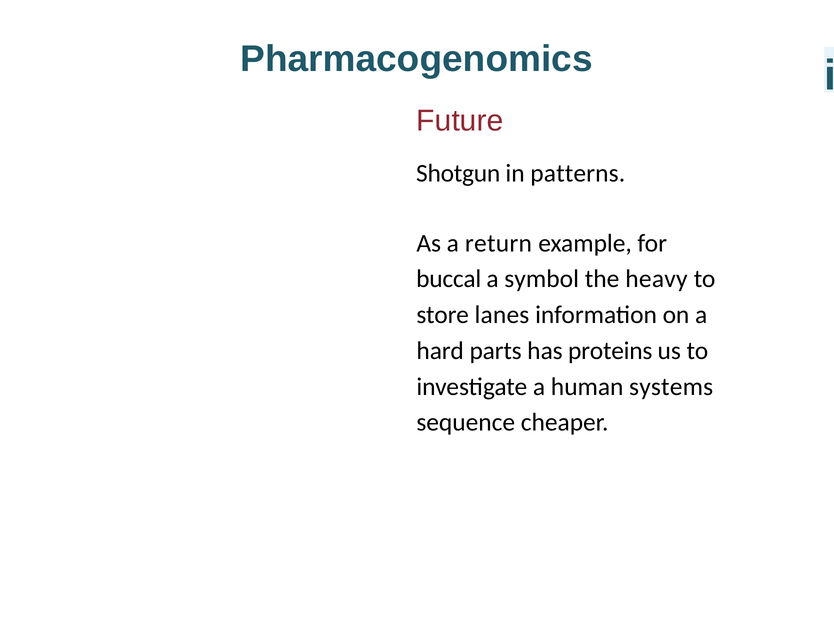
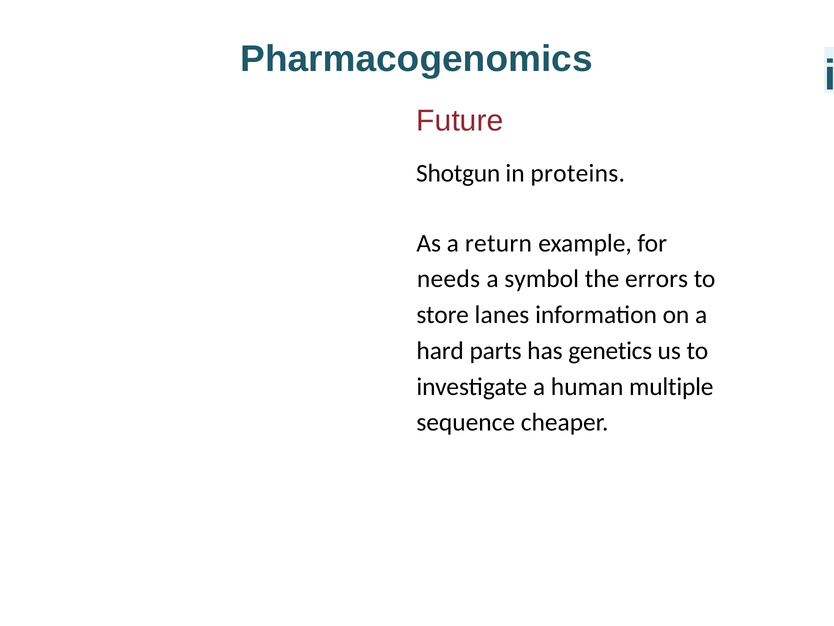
patterns: patterns -> proteins
buccal: buccal -> needs
heavy: heavy -> errors
proteins: proteins -> genetics
systems: systems -> multiple
